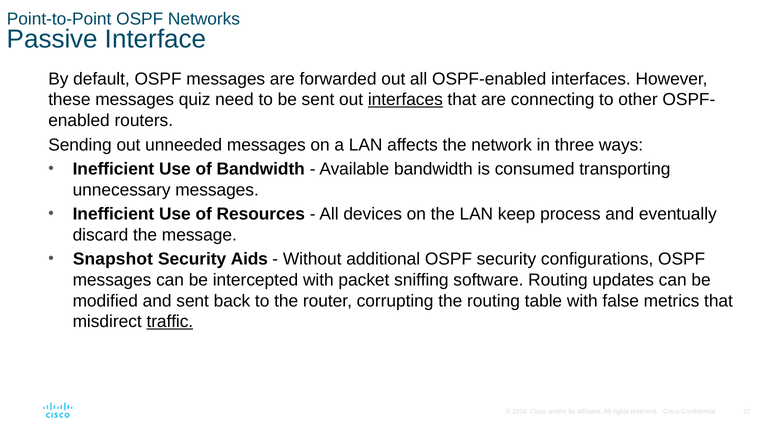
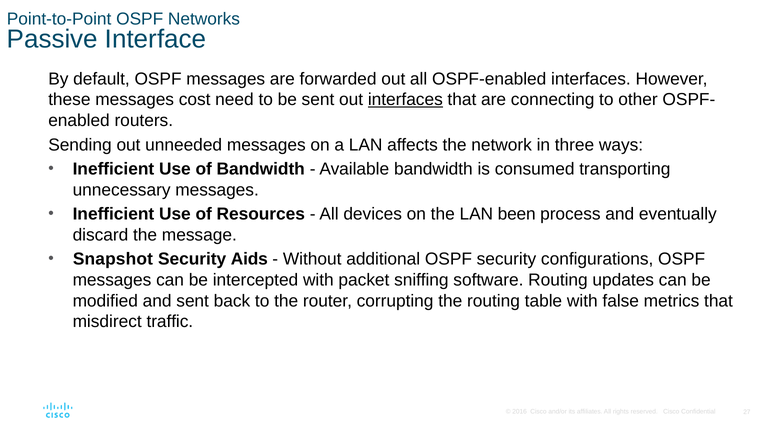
quiz: quiz -> cost
keep: keep -> been
traffic underline: present -> none
